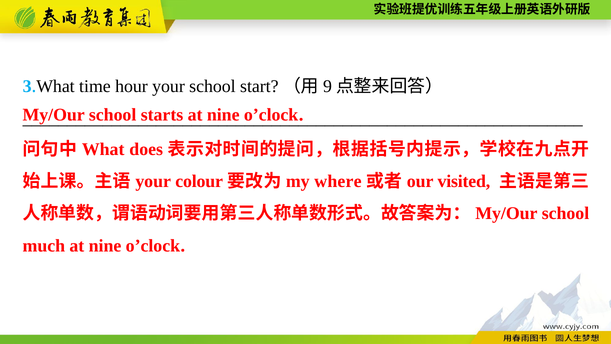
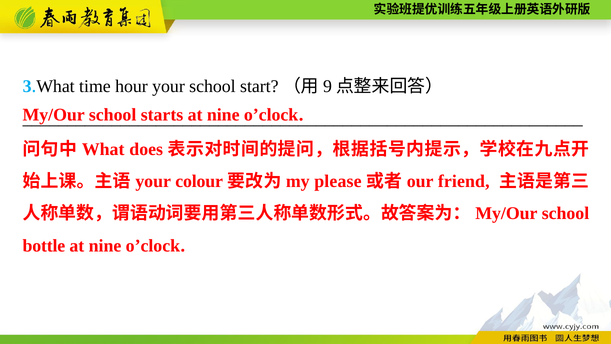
where: where -> please
visited: visited -> friend
much: much -> bottle
